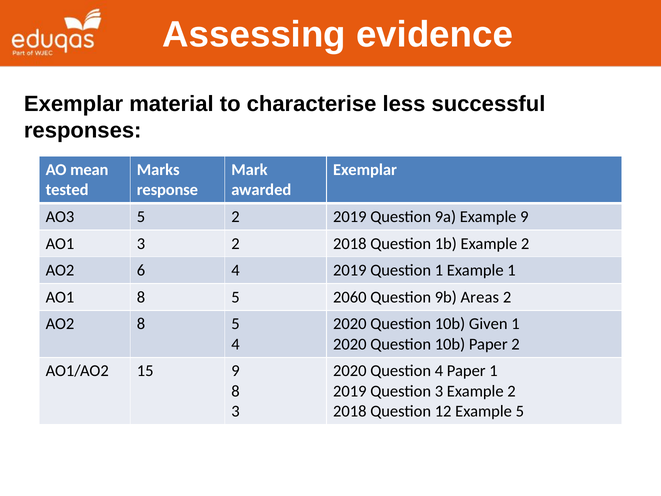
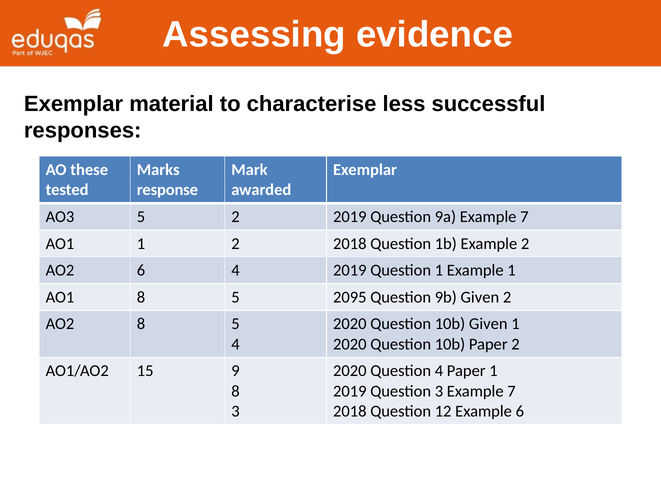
mean: mean -> these
9a Example 9: 9 -> 7
AO1 3: 3 -> 1
2060: 2060 -> 2095
9b Areas: Areas -> Given
3 Example 2: 2 -> 7
Example 5: 5 -> 6
